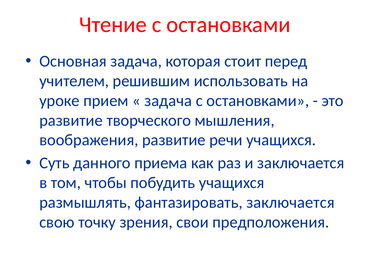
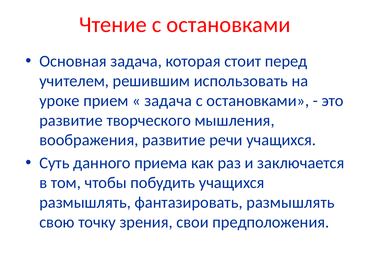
фантазировать заключается: заключается -> размышлять
